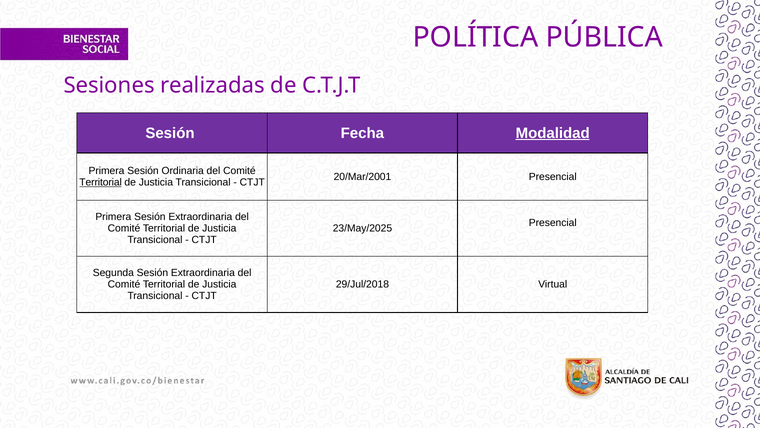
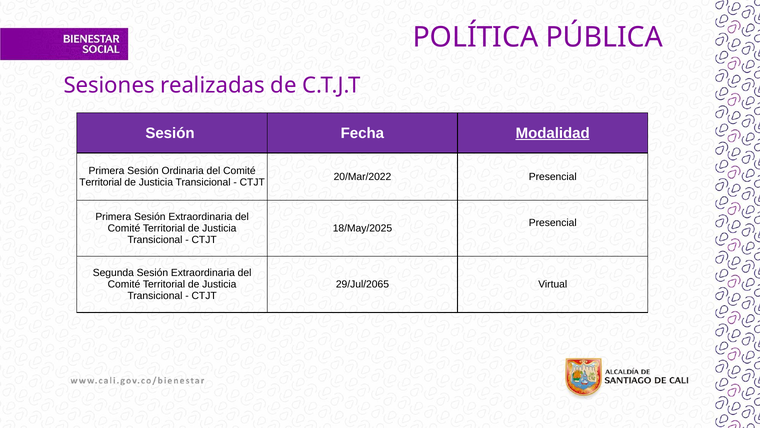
20/Mar/2001: 20/Mar/2001 -> 20/Mar/2022
Territorial at (101, 182) underline: present -> none
23/May/2025: 23/May/2025 -> 18/May/2025
29/Jul/2018: 29/Jul/2018 -> 29/Jul/2065
